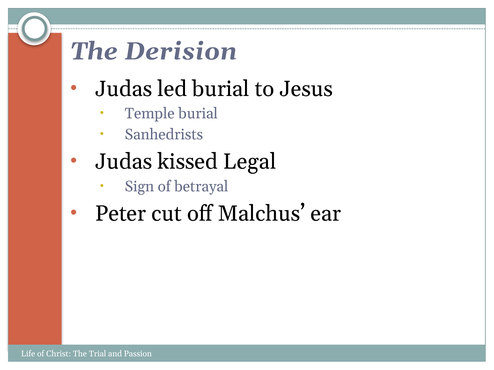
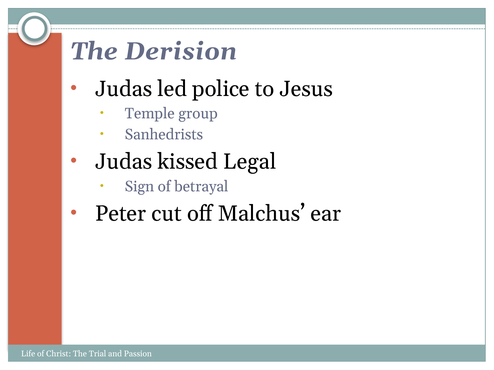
led burial: burial -> police
Temple burial: burial -> group
